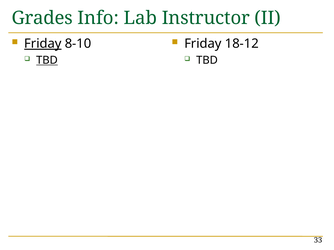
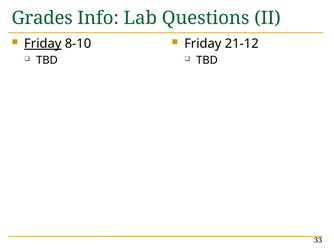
Instructor: Instructor -> Questions
18-12: 18-12 -> 21-12
TBD at (47, 60) underline: present -> none
